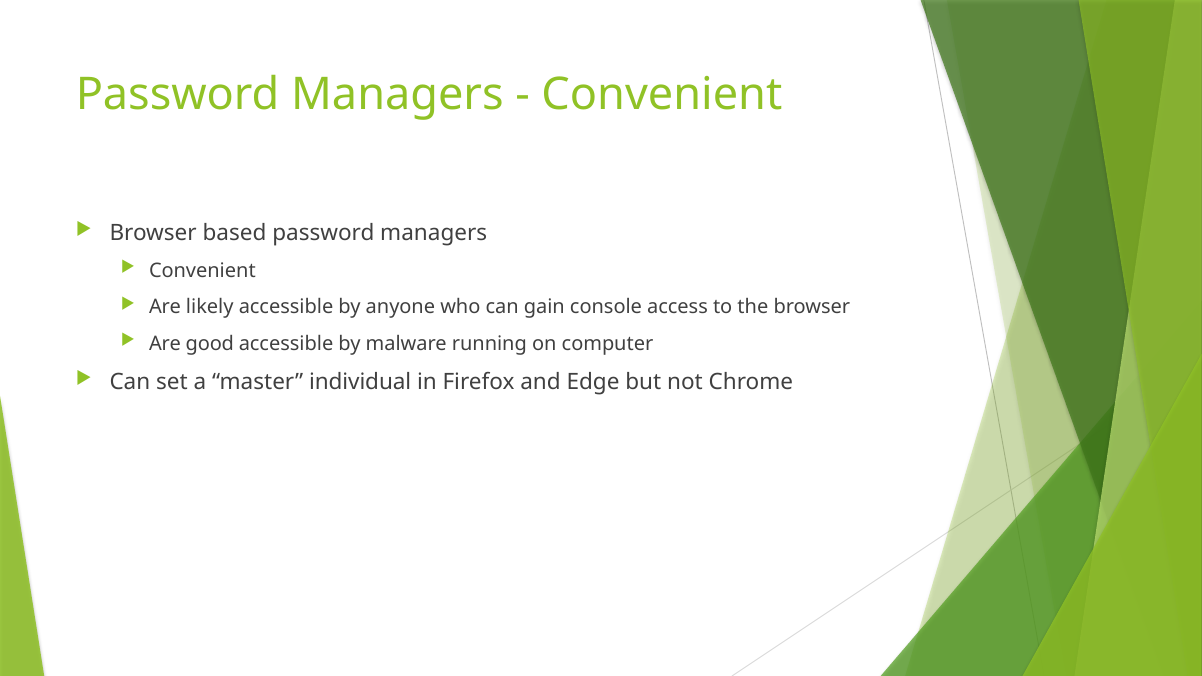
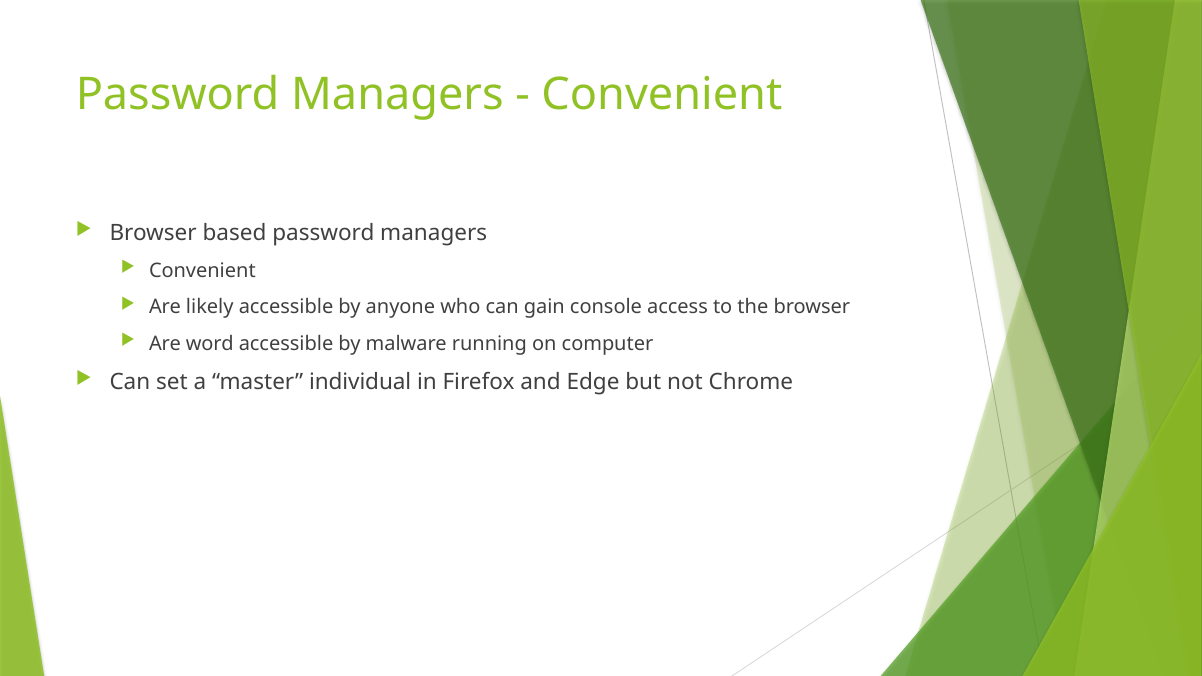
good: good -> word
